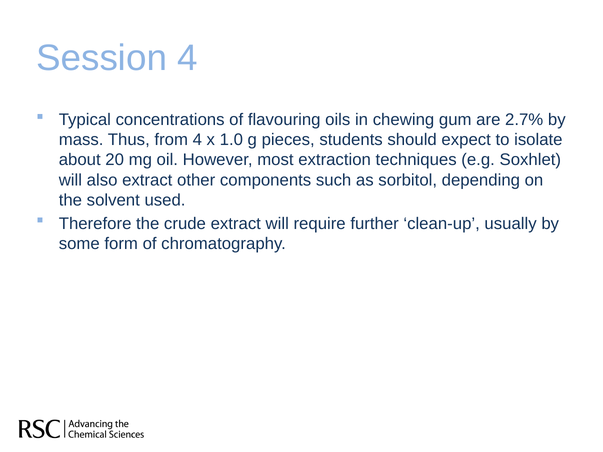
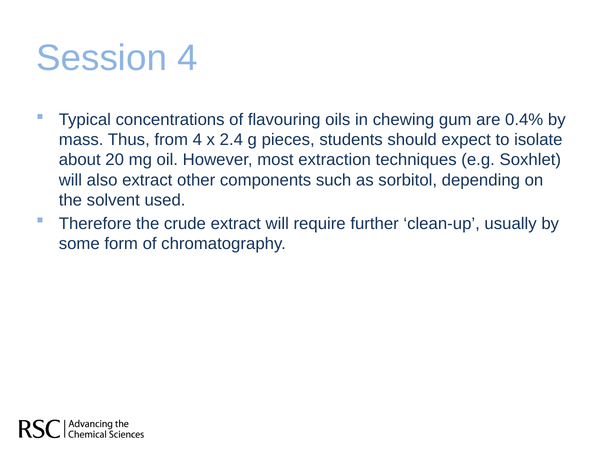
2.7%: 2.7% -> 0.4%
1.0: 1.0 -> 2.4
